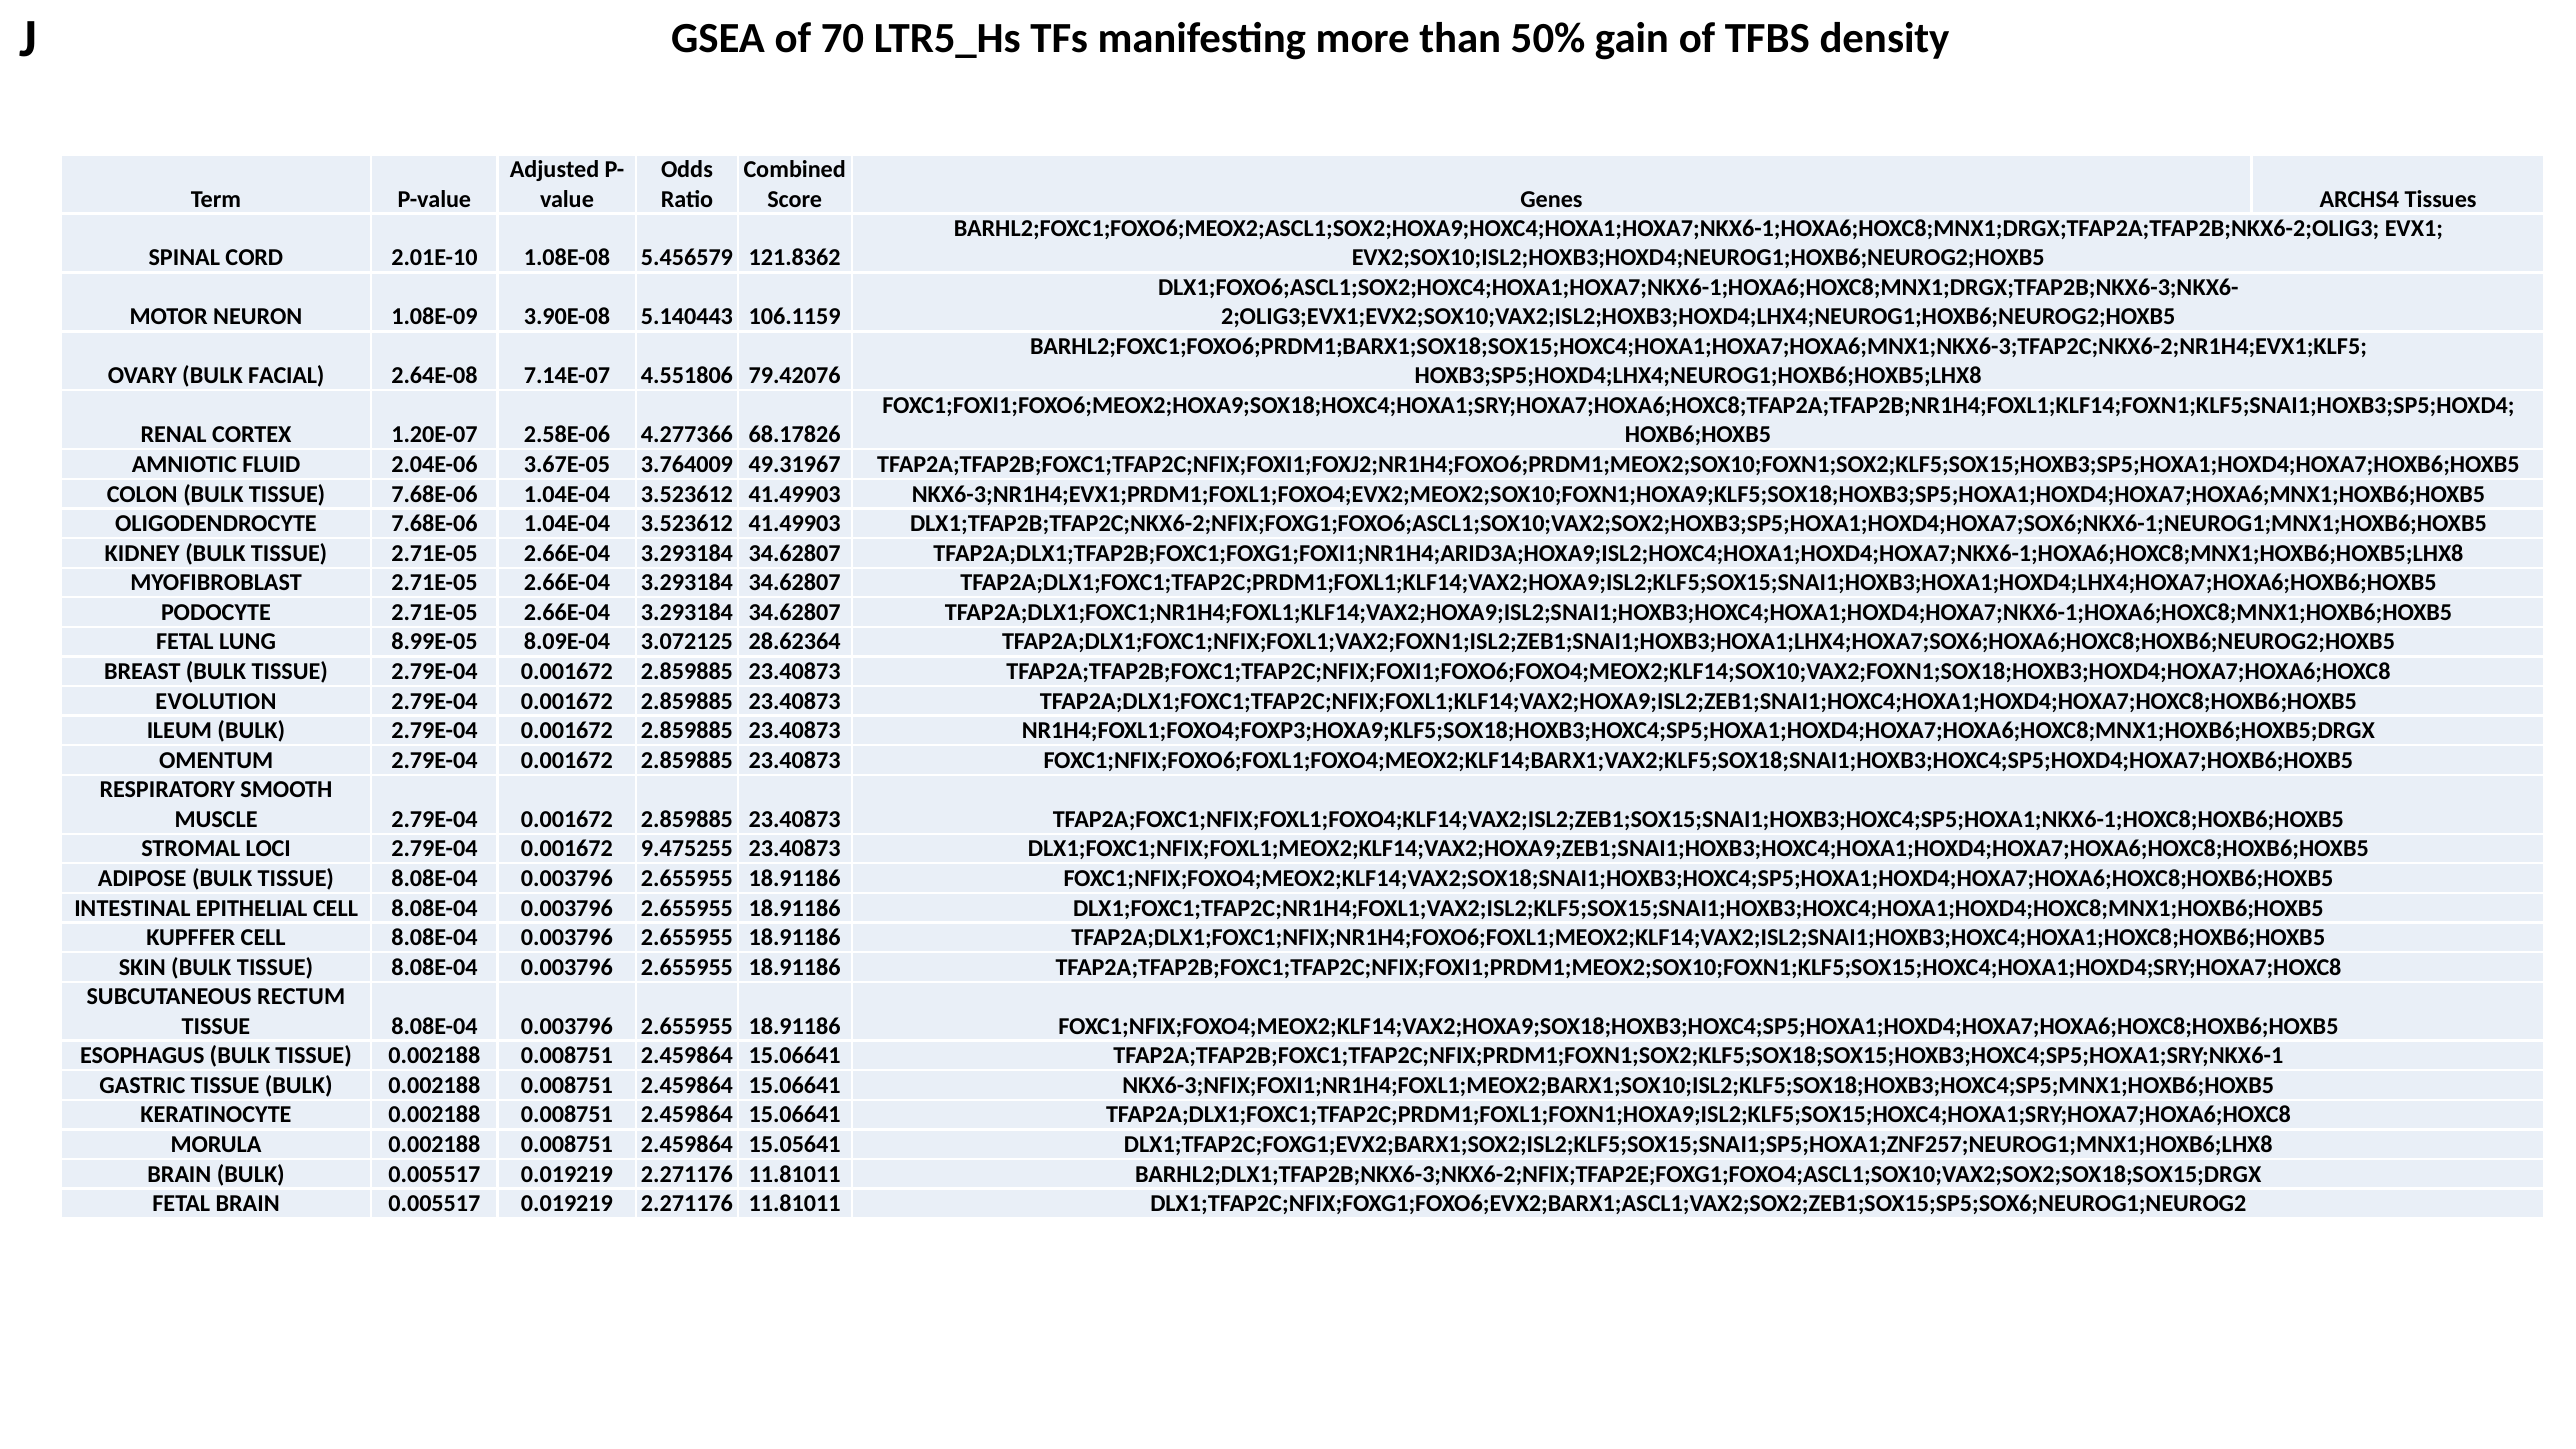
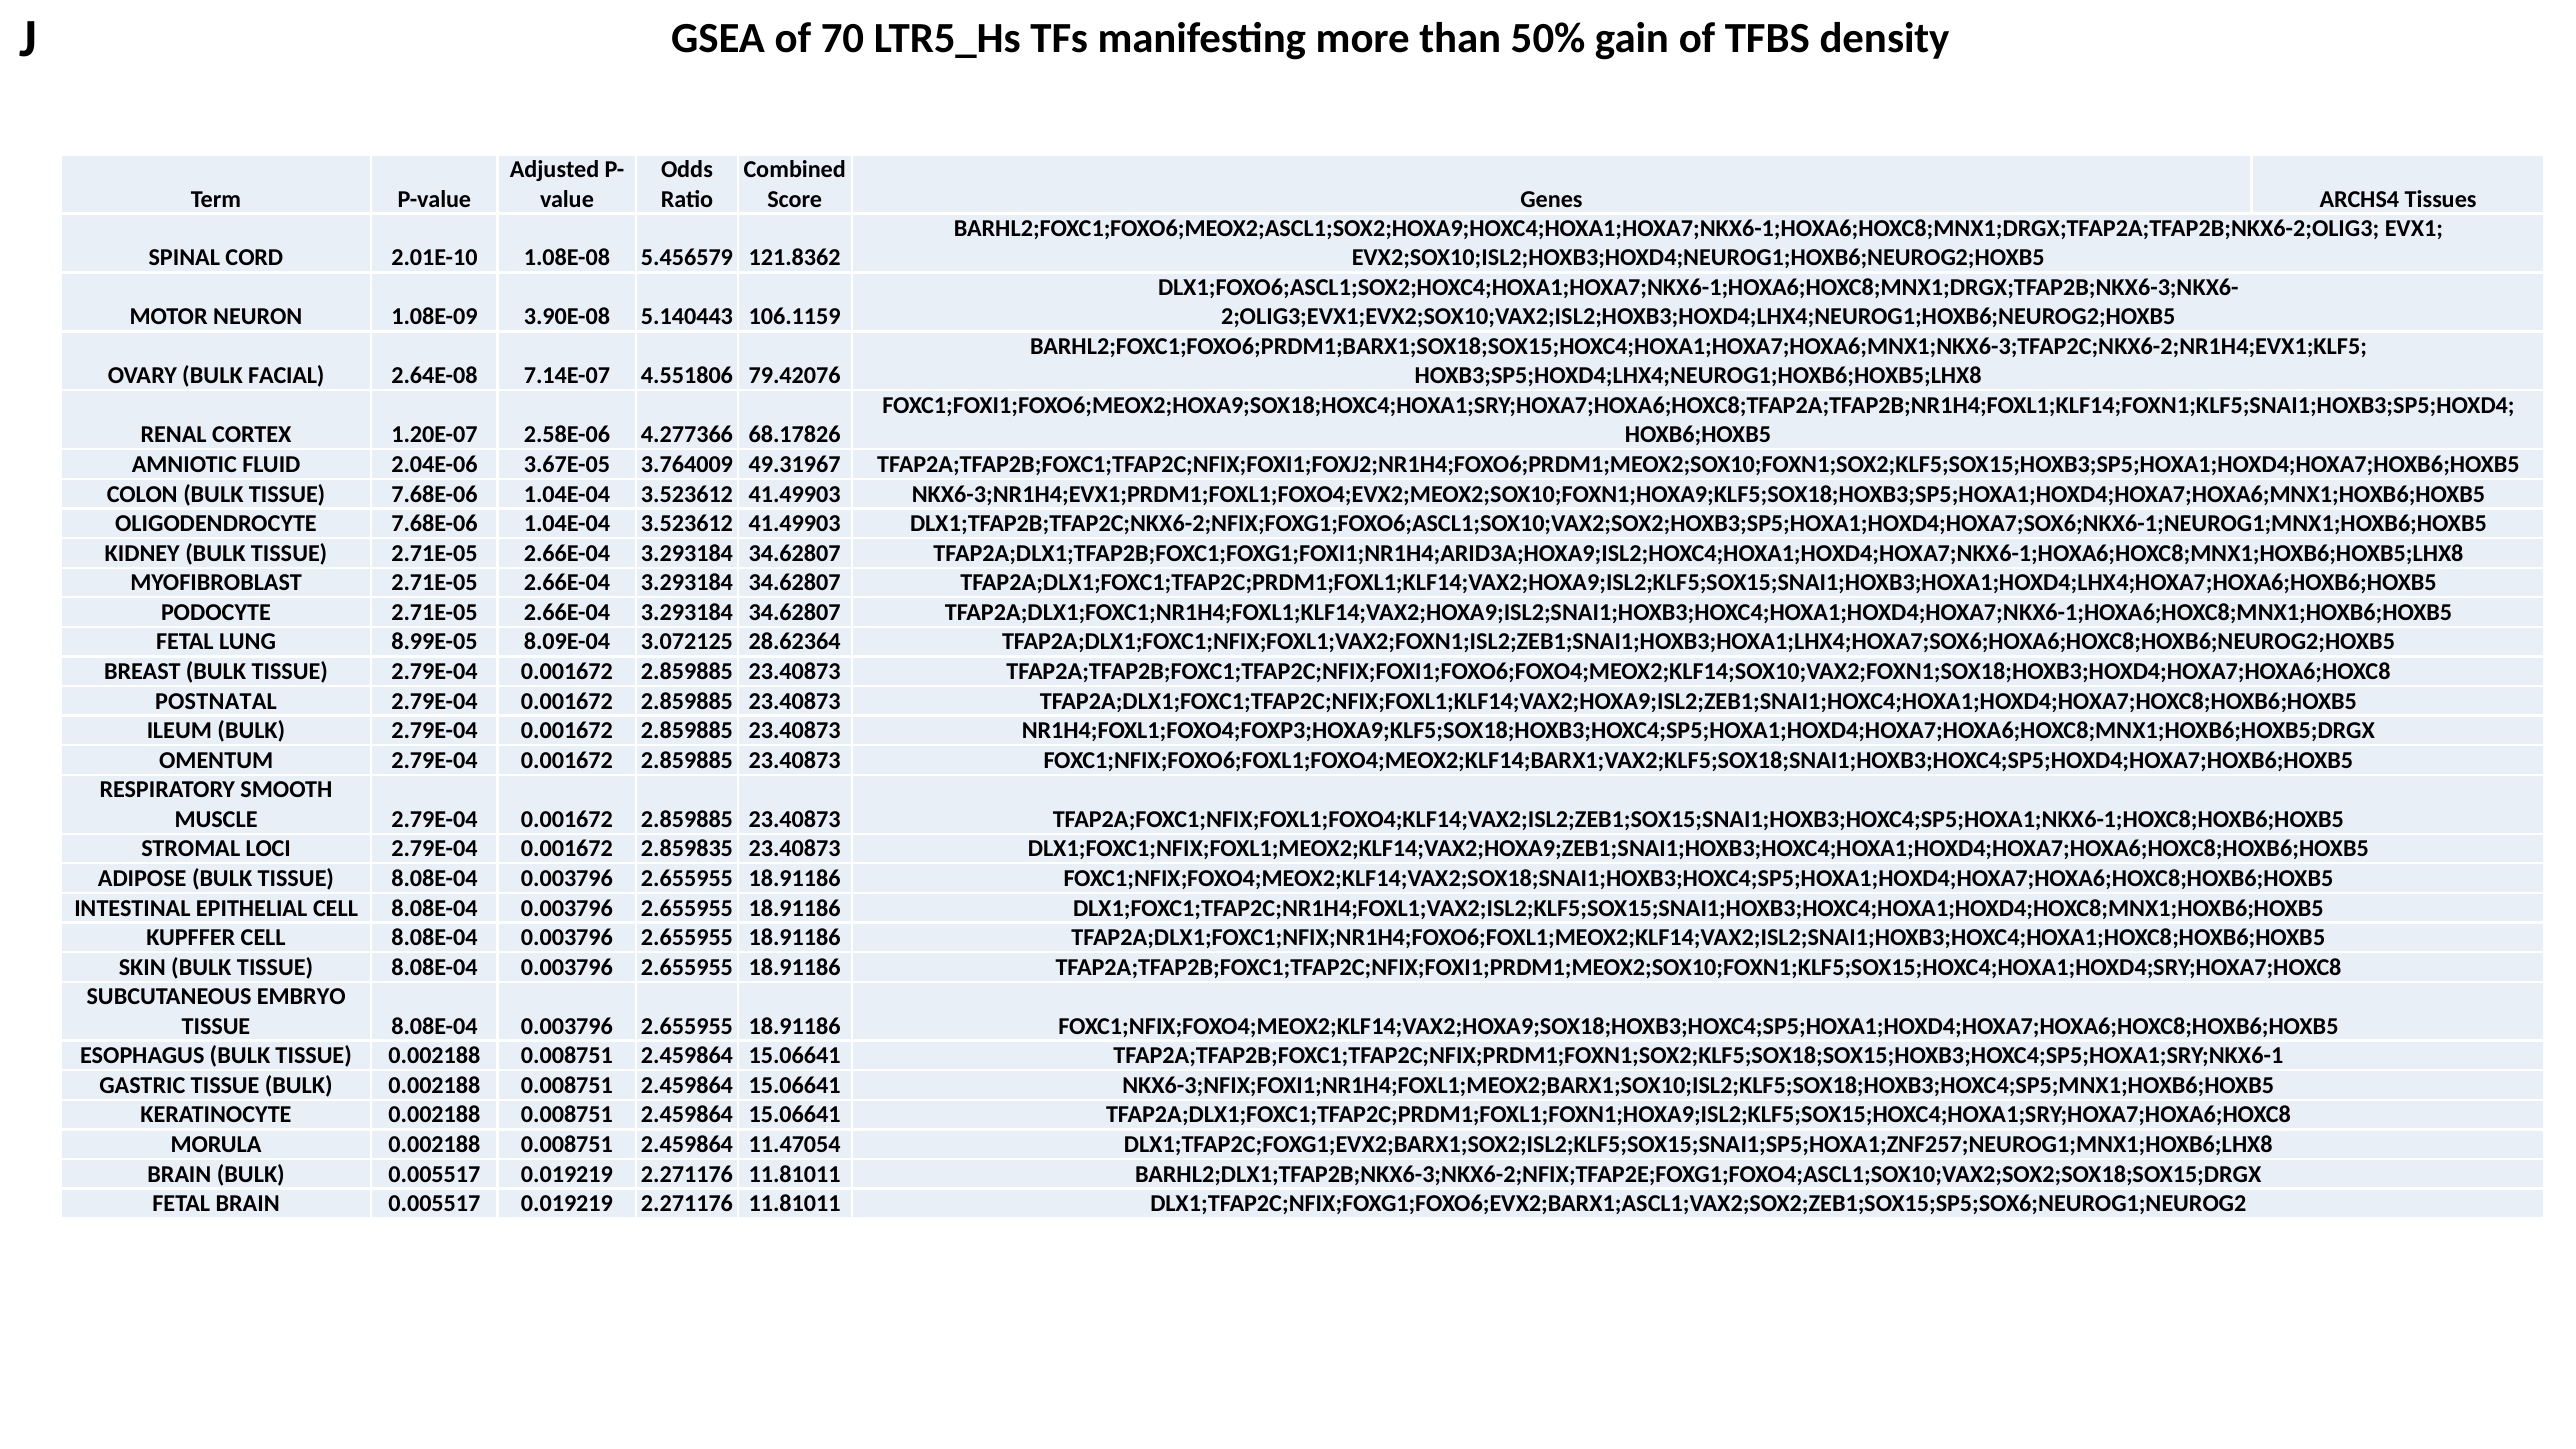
EVOLUTION: EVOLUTION -> POSTNATAL
9.475255: 9.475255 -> 2.859835
RECTUM: RECTUM -> EMBRYO
15.05641: 15.05641 -> 11.47054
